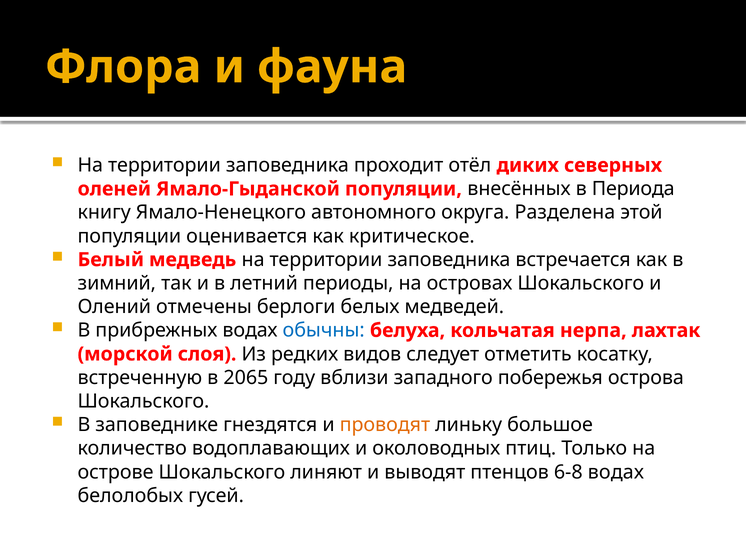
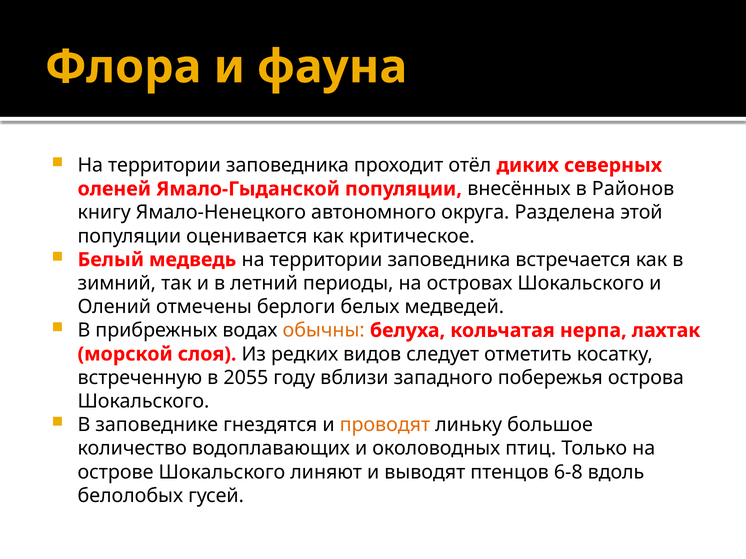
Периода: Периода -> Районов
обычны colour: blue -> orange
2065: 2065 -> 2055
6-8 водах: водах -> вдоль
